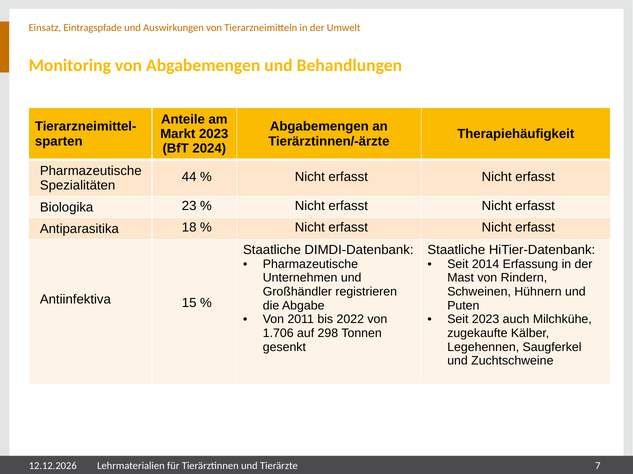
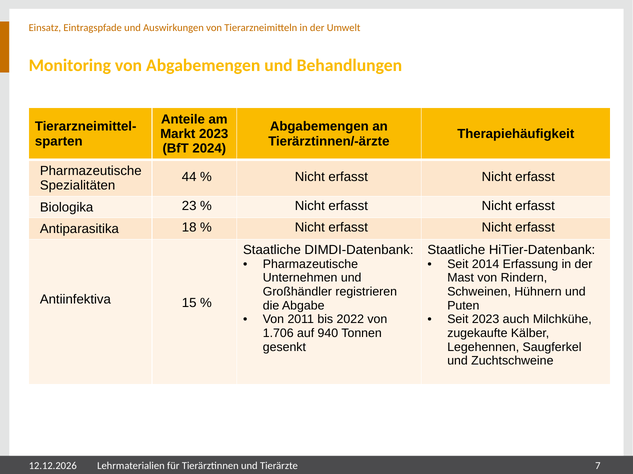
298: 298 -> 940
